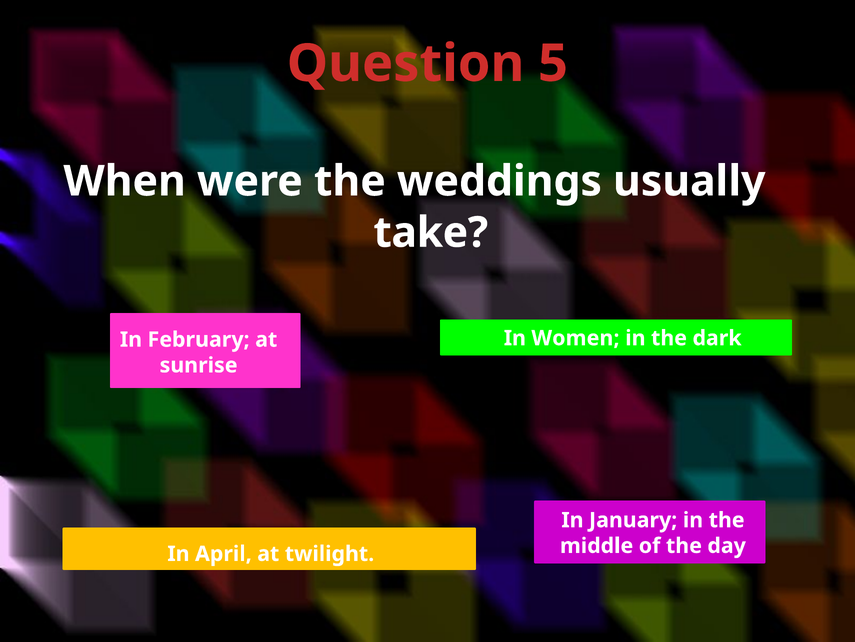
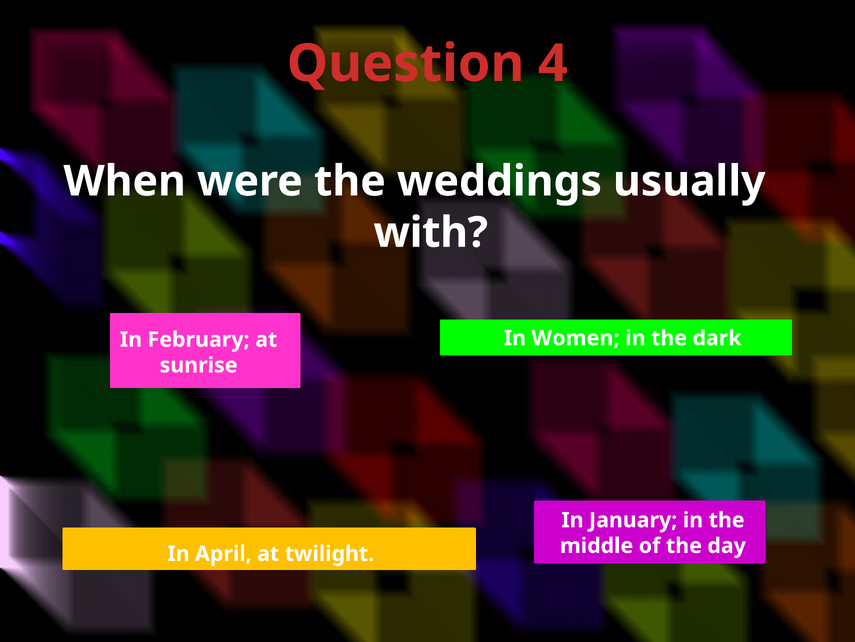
5: 5 -> 4
take: take -> with
